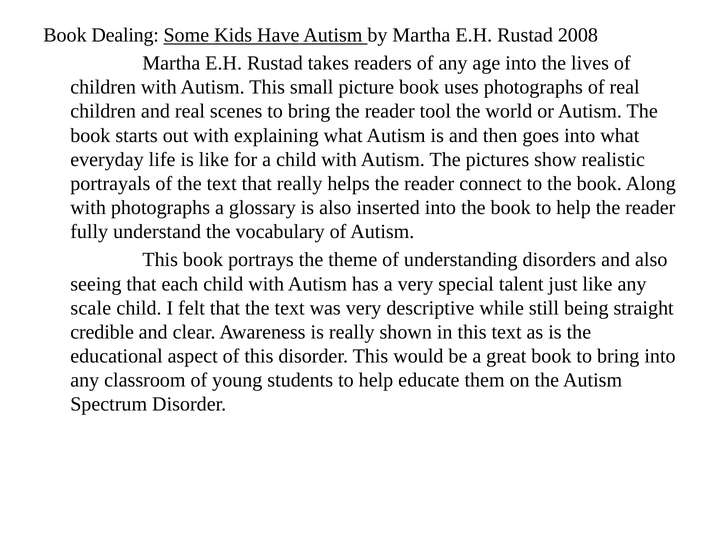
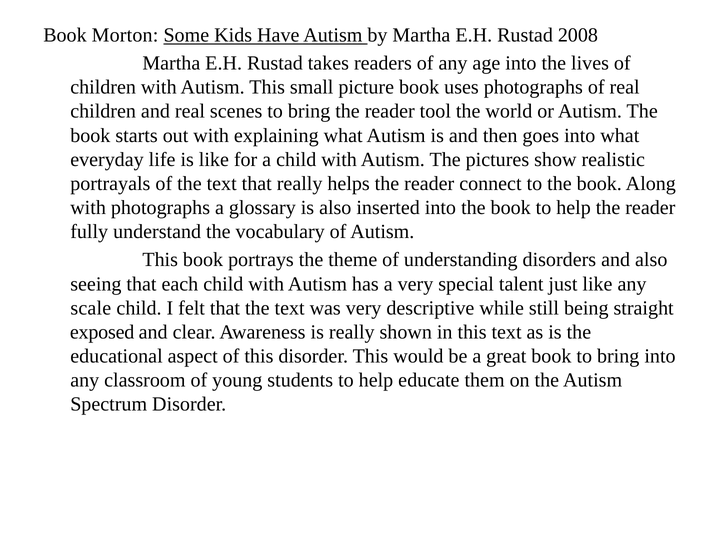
Dealing: Dealing -> Morton
credible: credible -> exposed
